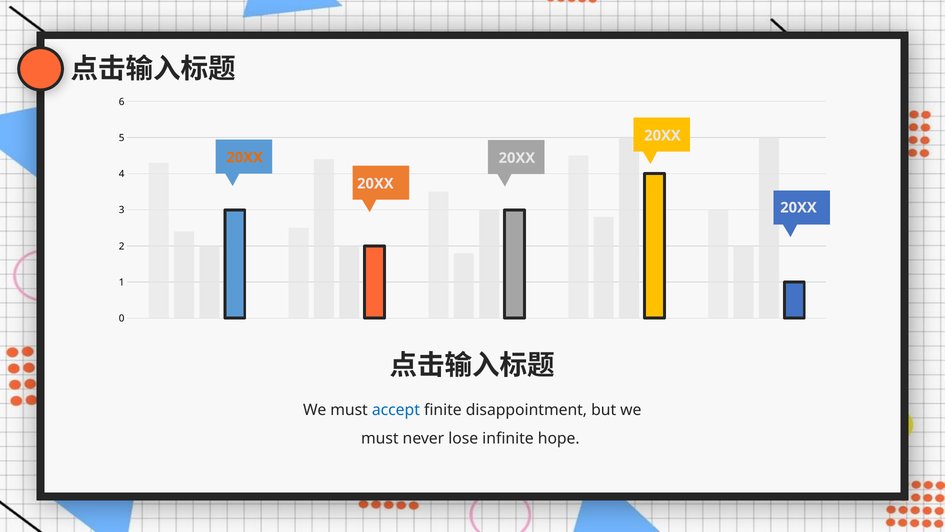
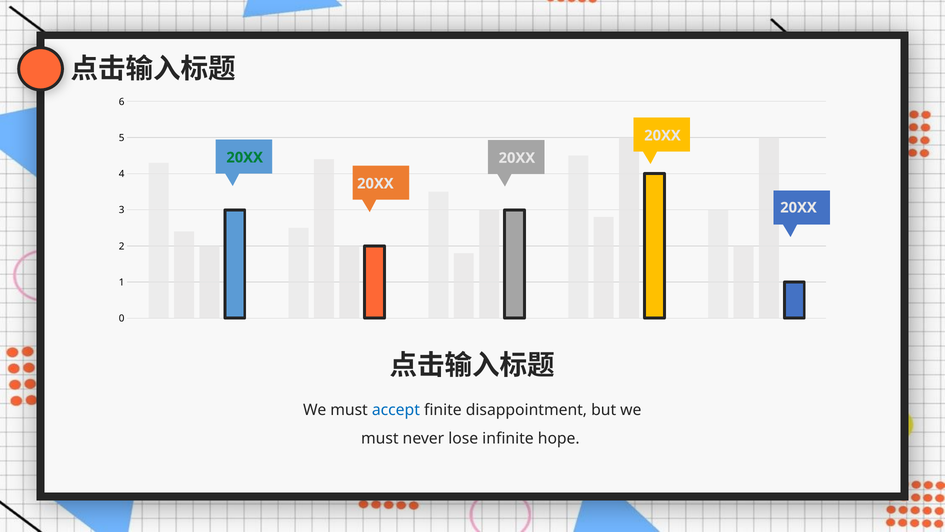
20XX at (245, 157) colour: orange -> green
